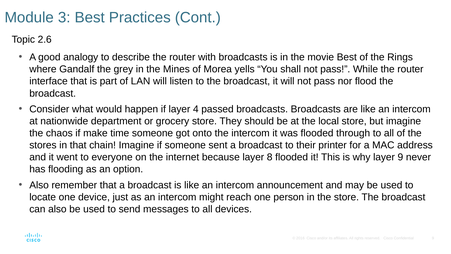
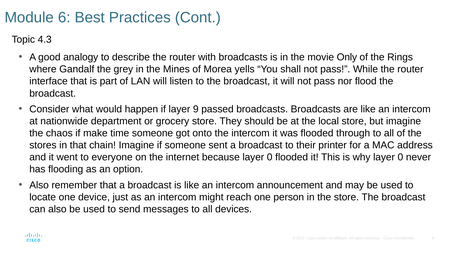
3: 3 -> 6
2.6: 2.6 -> 4.3
movie Best: Best -> Only
layer 4: 4 -> 9
because layer 8: 8 -> 0
why layer 9: 9 -> 0
